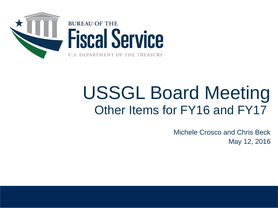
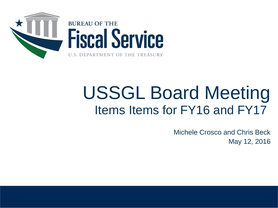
Other at (110, 110): Other -> Items
